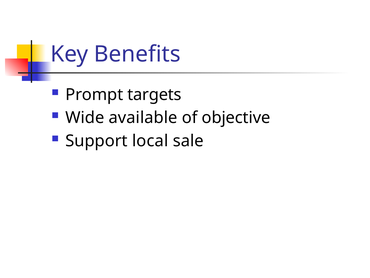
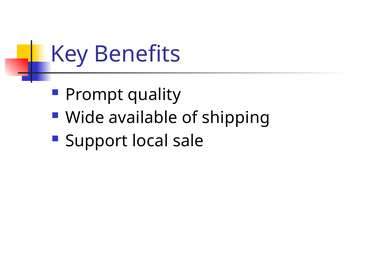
targets: targets -> quality
objective: objective -> shipping
